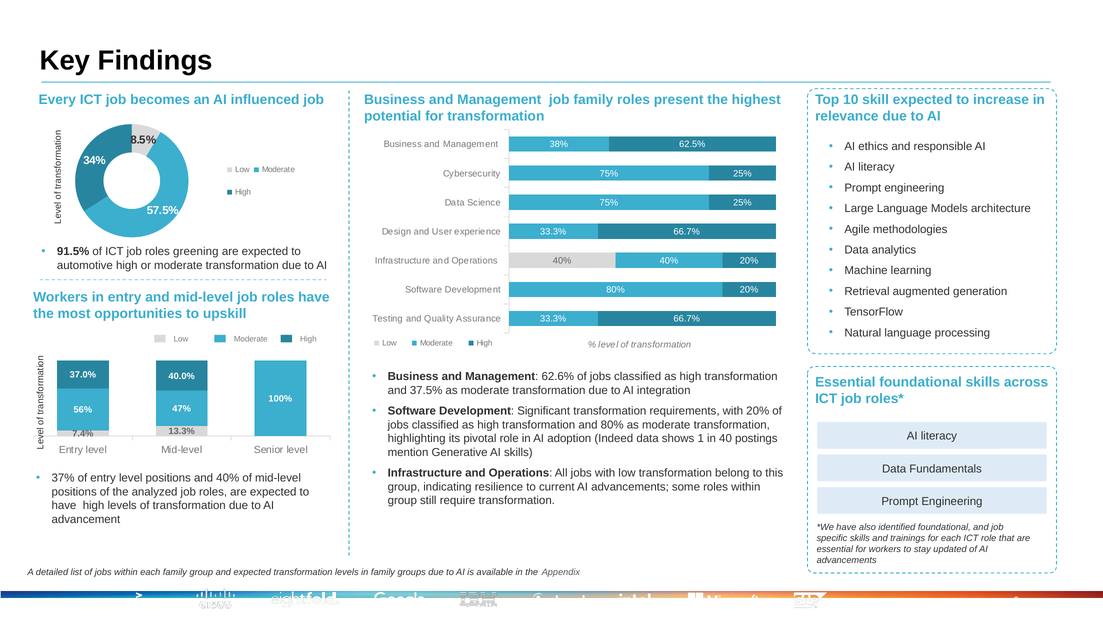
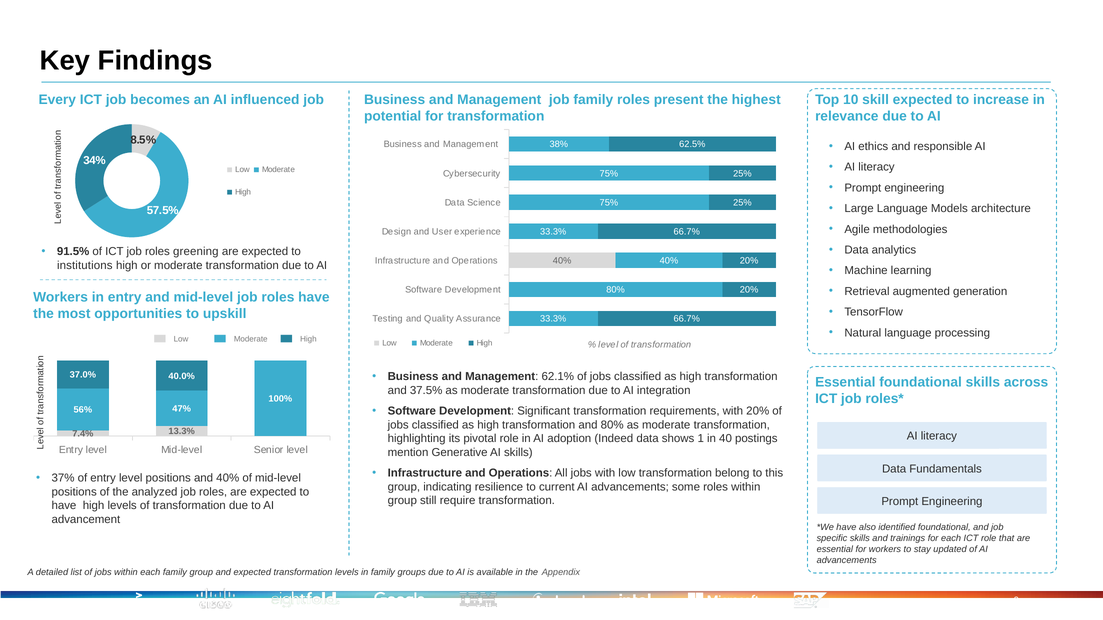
automotive: automotive -> institutions
62.6%: 62.6% -> 62.1%
